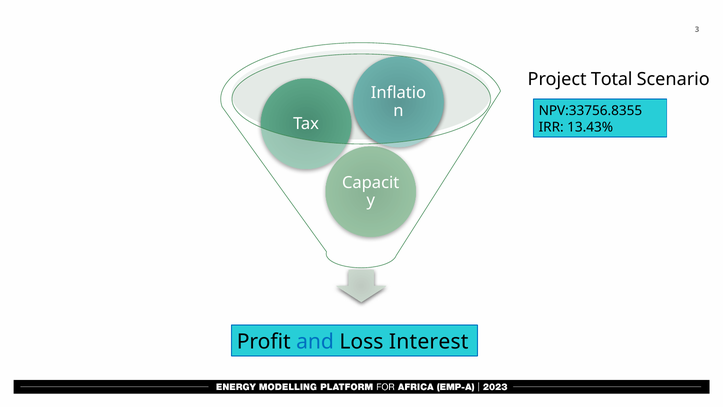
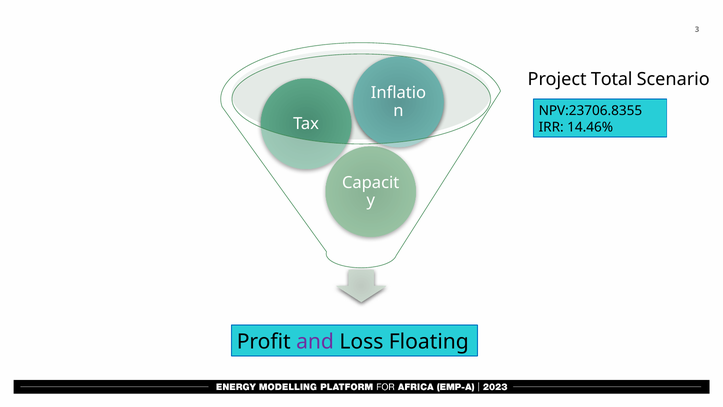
NPV:33756.8355: NPV:33756.8355 -> NPV:23706.8355
13.43%: 13.43% -> 14.46%
and colour: blue -> purple
Interest: Interest -> Floating
